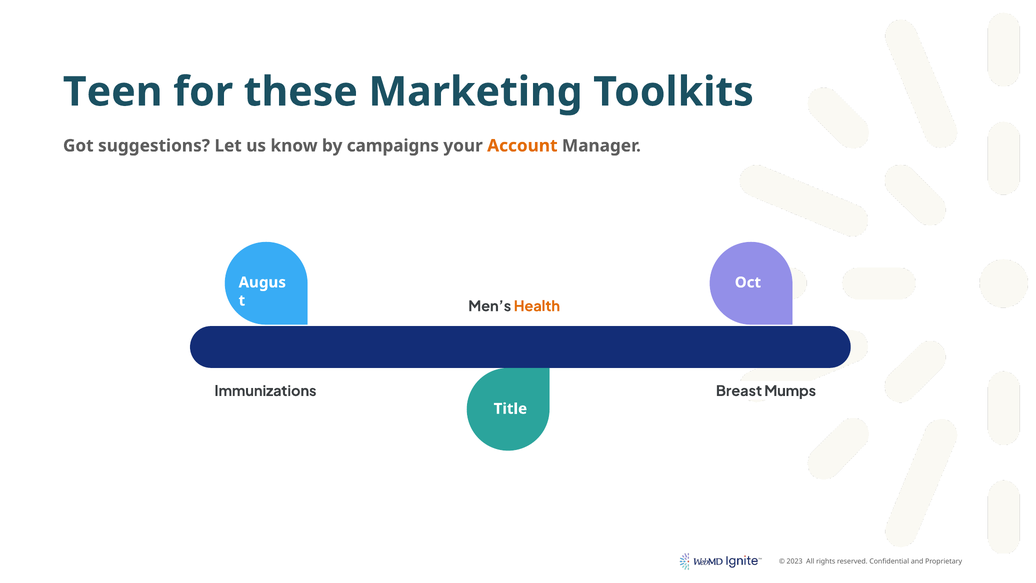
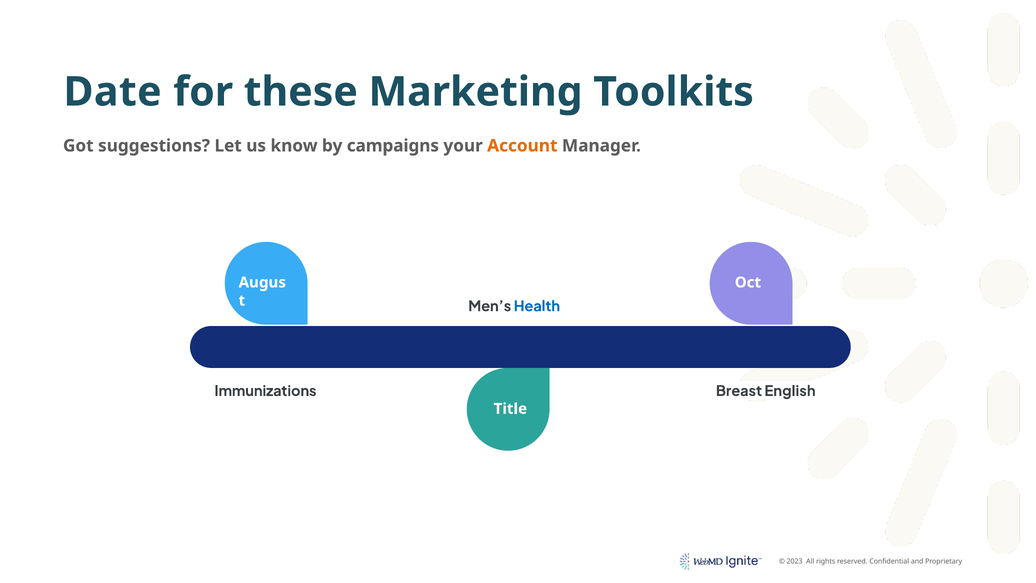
Teen: Teen -> Date
Health colour: orange -> blue
Mumps: Mumps -> English
